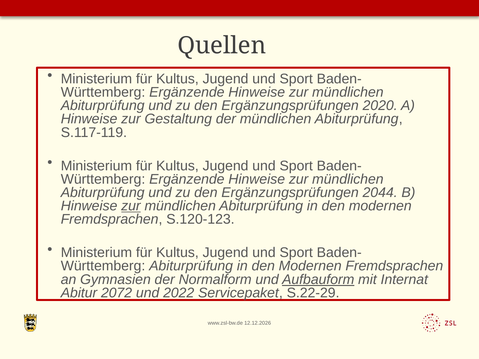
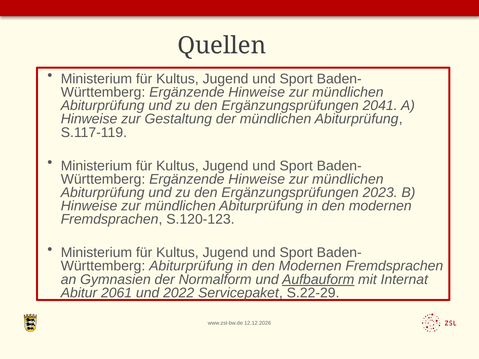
2020: 2020 -> 2041
2044: 2044 -> 2023
zur at (131, 206) underline: present -> none
2072: 2072 -> 2061
